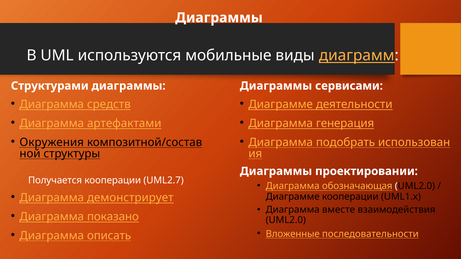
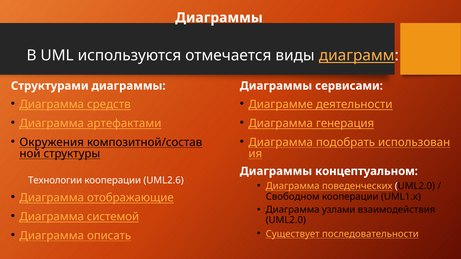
мобильные: мобильные -> отмечается
проектировании: проектировании -> концептуальном
Получается: Получается -> Технологии
UML2.7: UML2.7 -> UML2.6
обозначающая: обозначающая -> поведенческих
демонстрирует: демонстрирует -> отображающие
Диаграмме at (293, 197): Диаграмме -> Свободном
вместе: вместе -> узлами
показано: показано -> системой
Вложенные: Вложенные -> Существует
